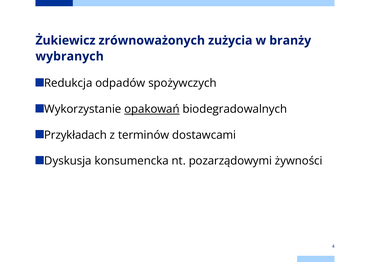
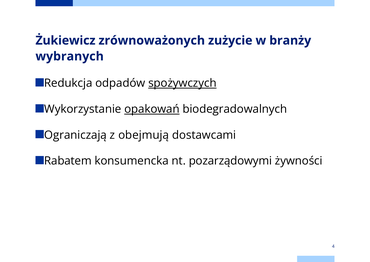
zużycia: zużycia -> zużycie
spożywczych underline: none -> present
Przykładach: Przykładach -> Ograniczają
terminów: terminów -> obejmują
Dyskusja: Dyskusja -> Rabatem
